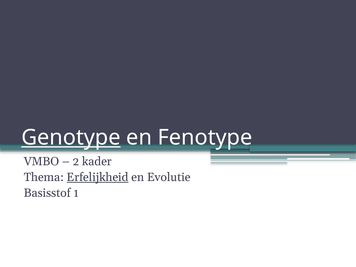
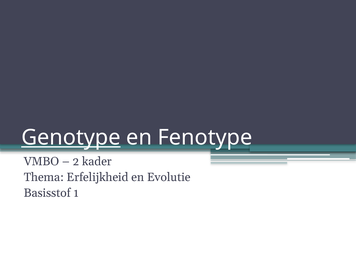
Erfelijkheid underline: present -> none
